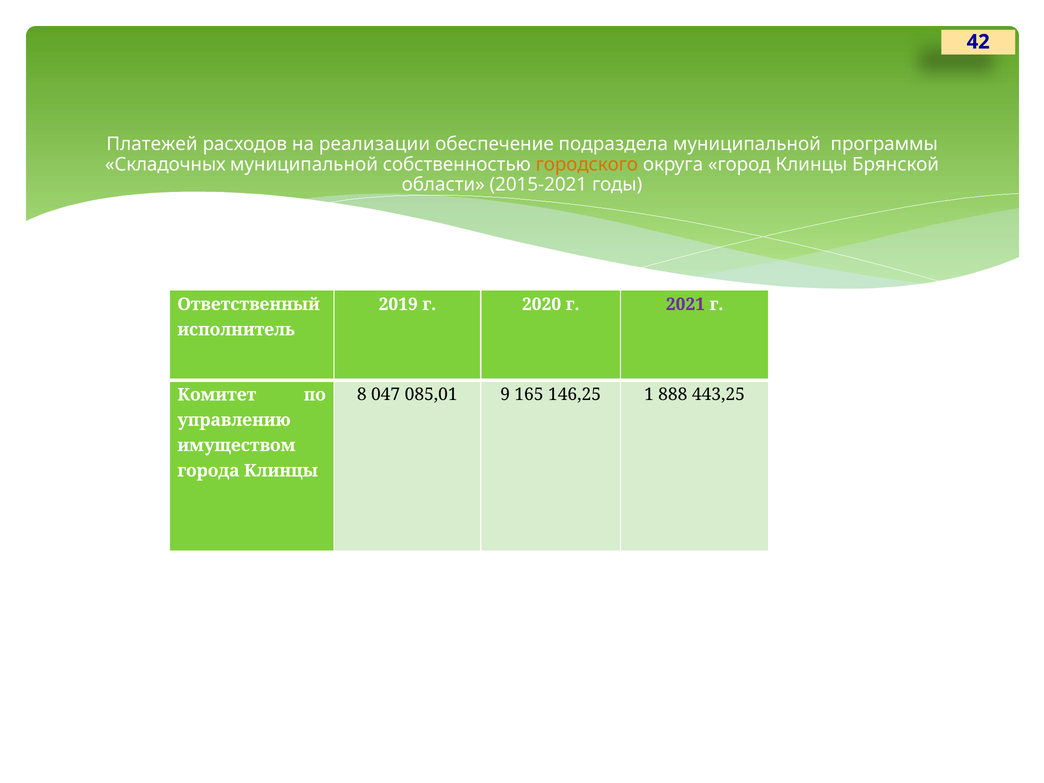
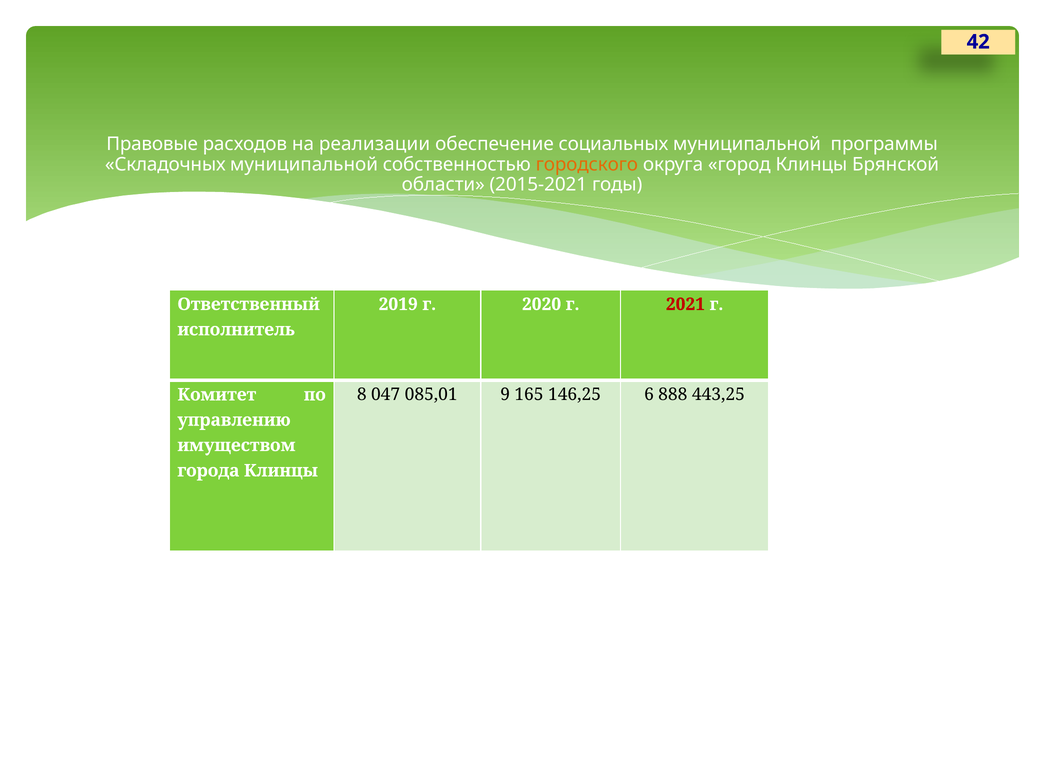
Платежей: Платежей -> Правовые
подраздела: подраздела -> социальных
2021 colour: purple -> red
1: 1 -> 6
